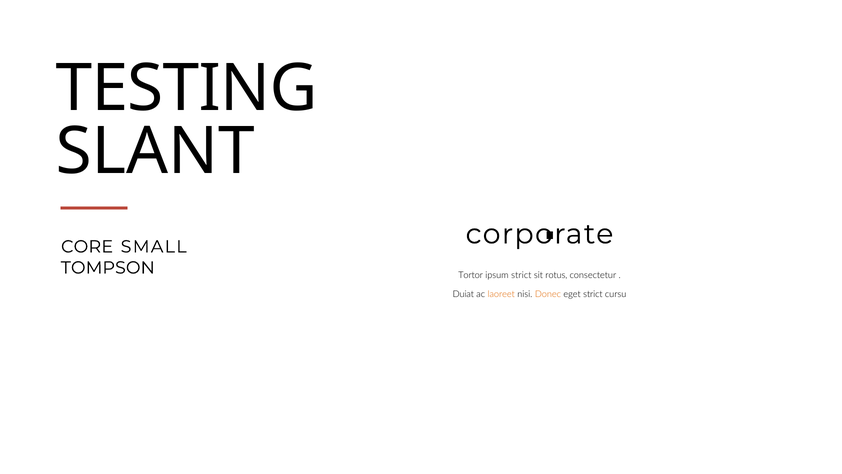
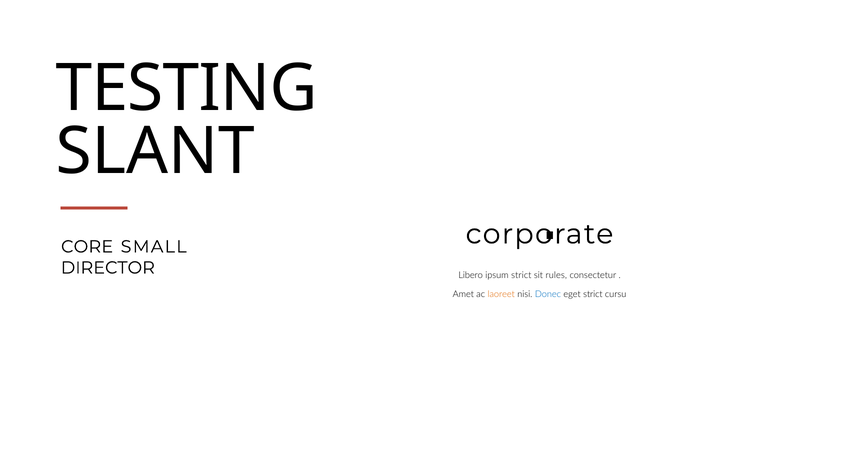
TOMPSON: TOMPSON -> DIRECTOR
Tortor: Tortor -> Libero
rotus: rotus -> rules
Duiat: Duiat -> Amet
Donec colour: orange -> blue
